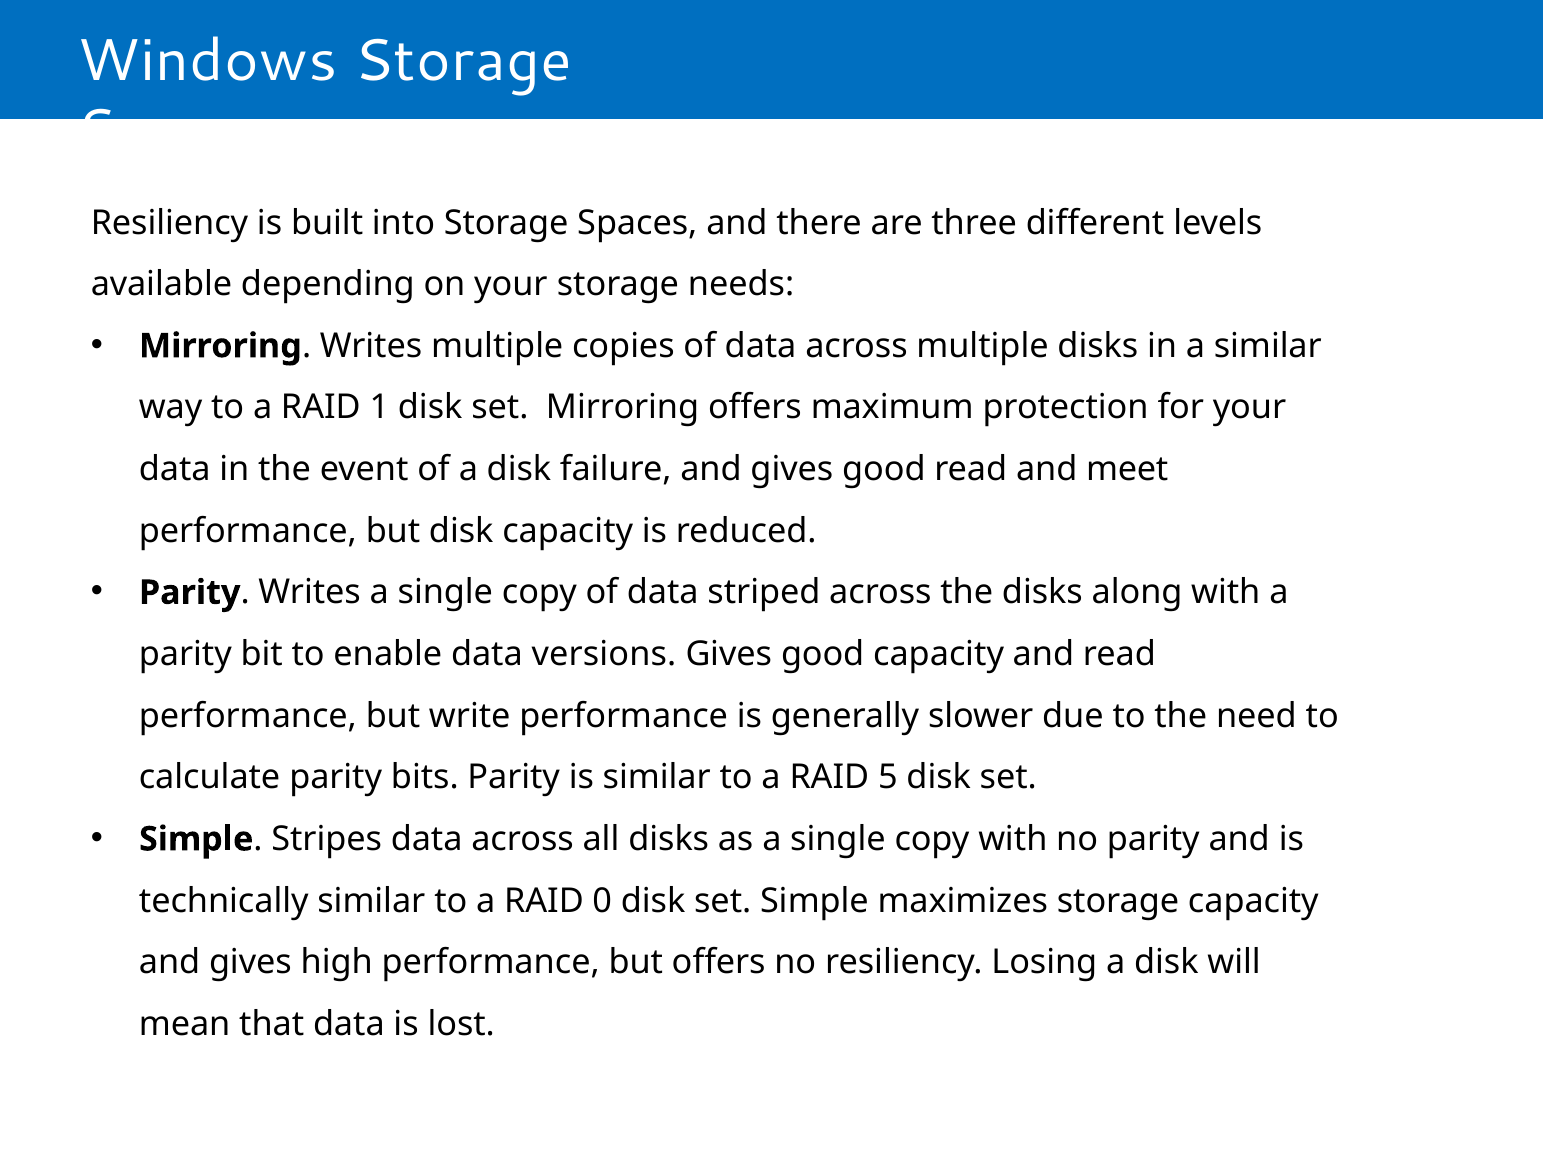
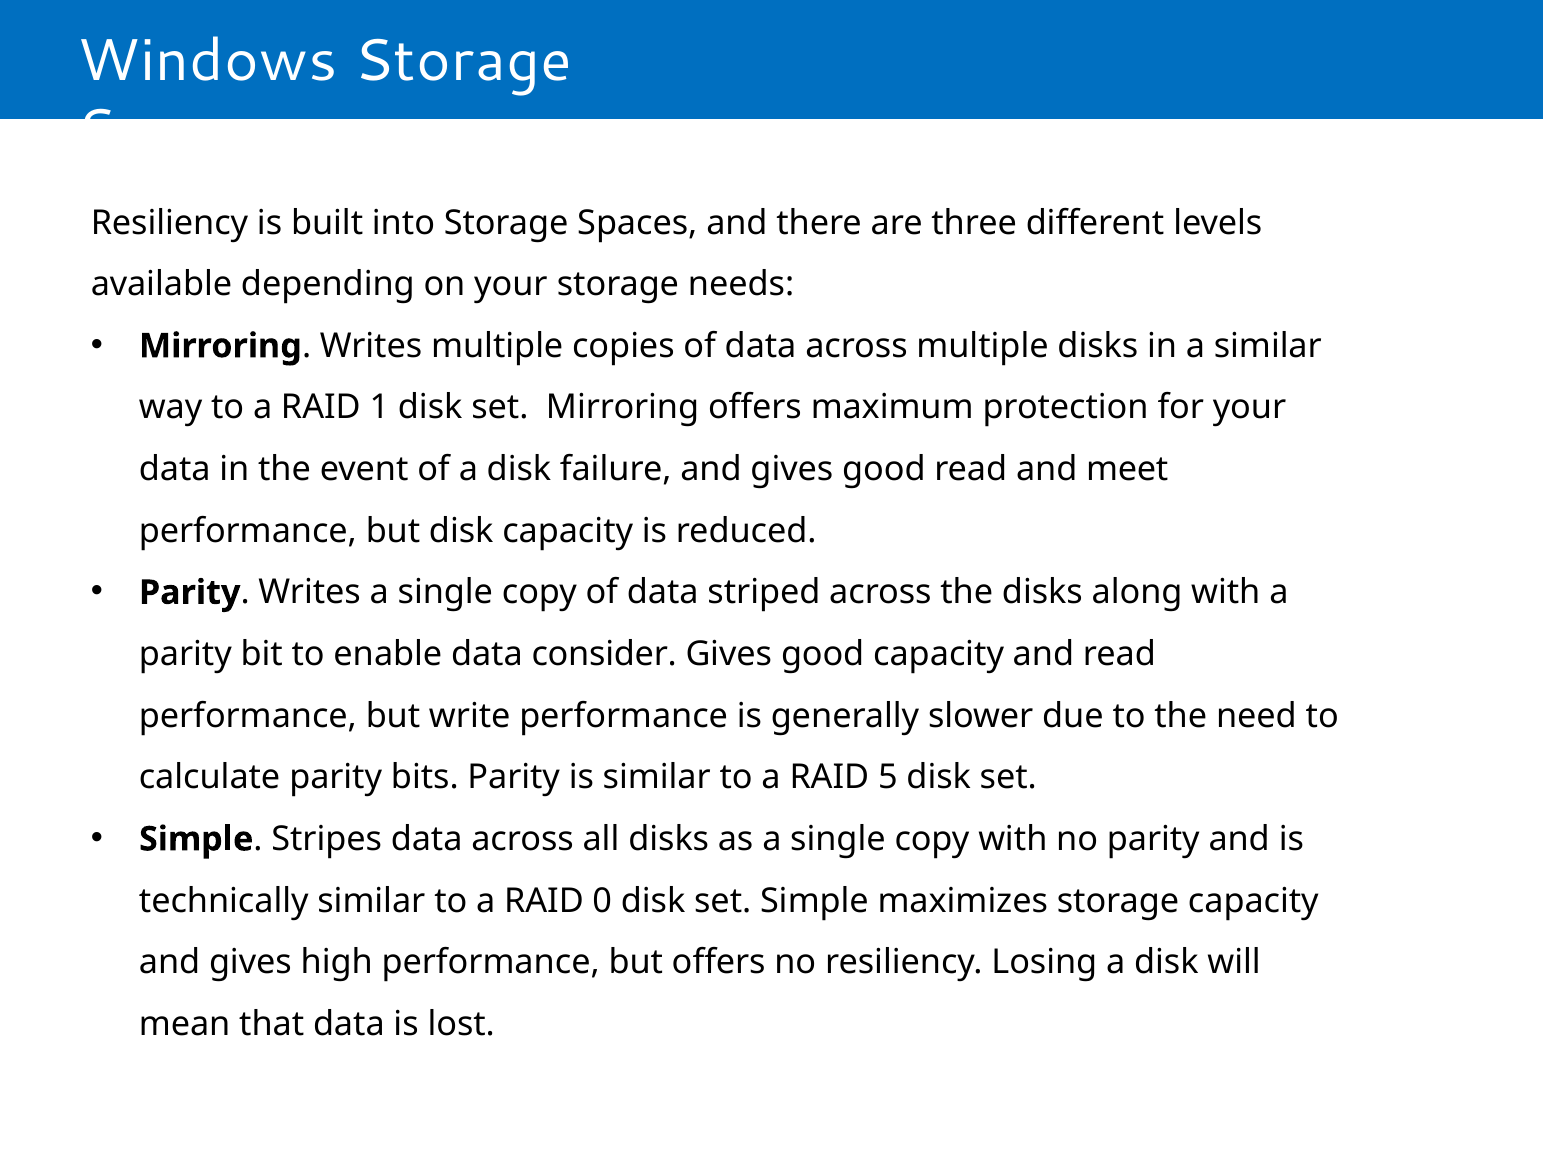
versions: versions -> consider
